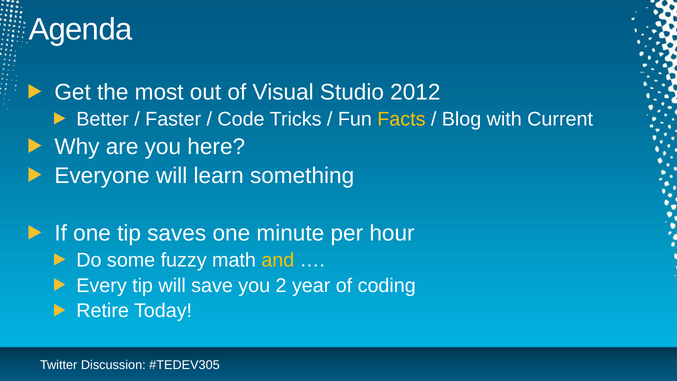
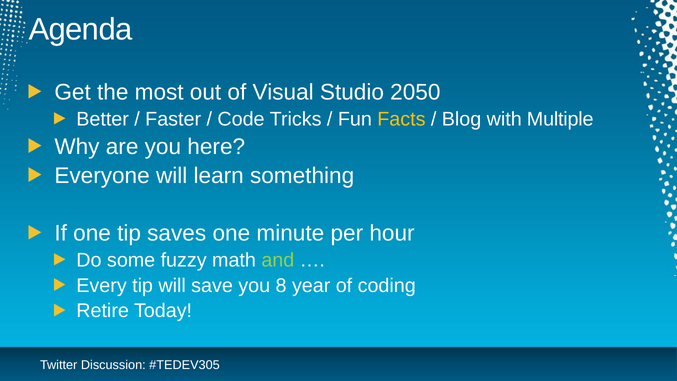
2012: 2012 -> 2050
Current: Current -> Multiple
and colour: yellow -> light green
2: 2 -> 8
